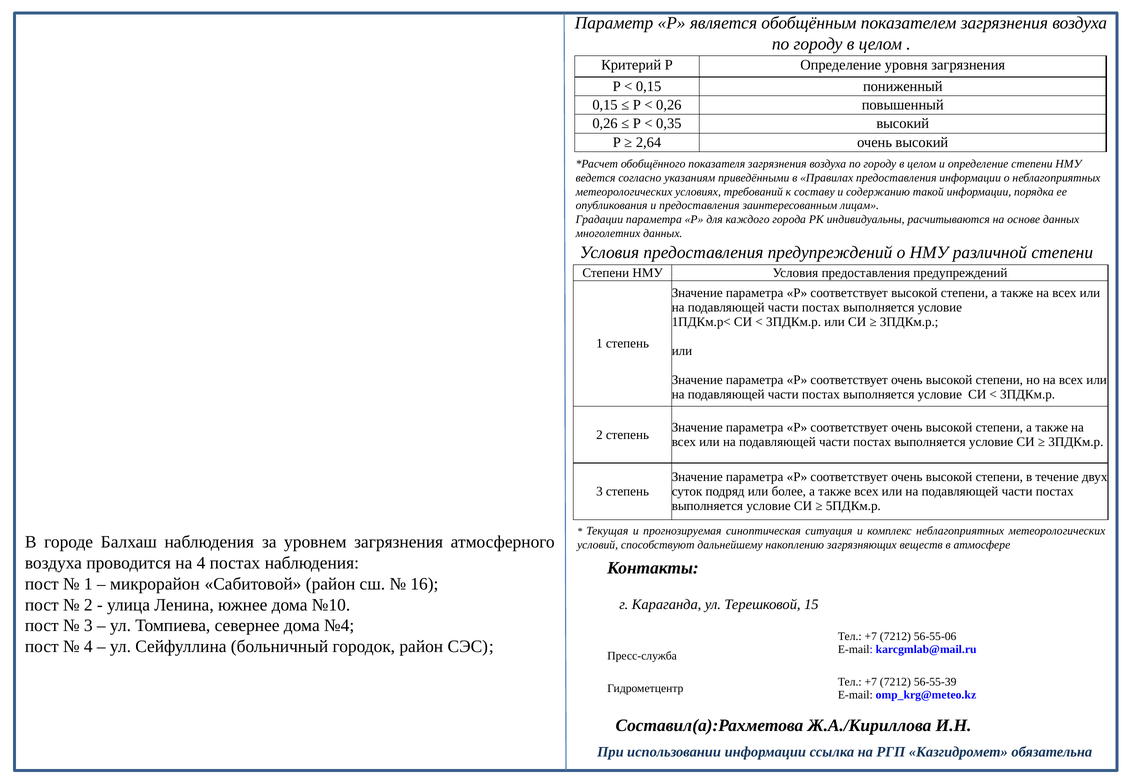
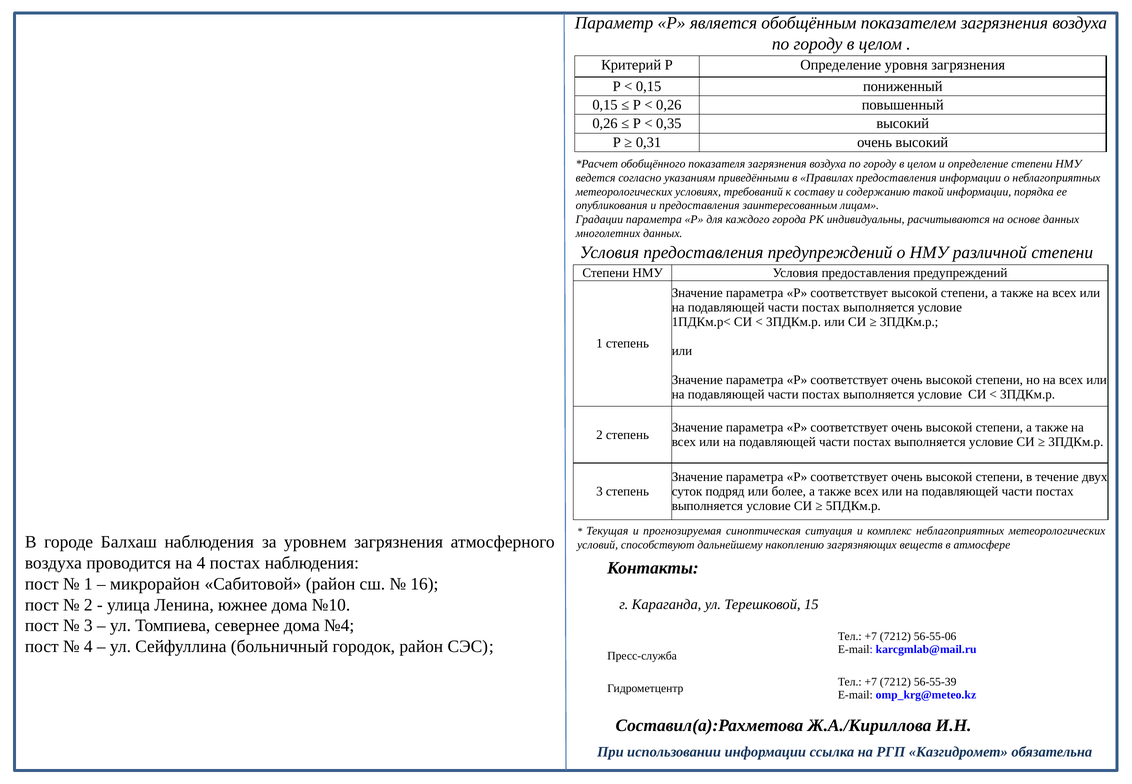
2,64: 2,64 -> 0,31
